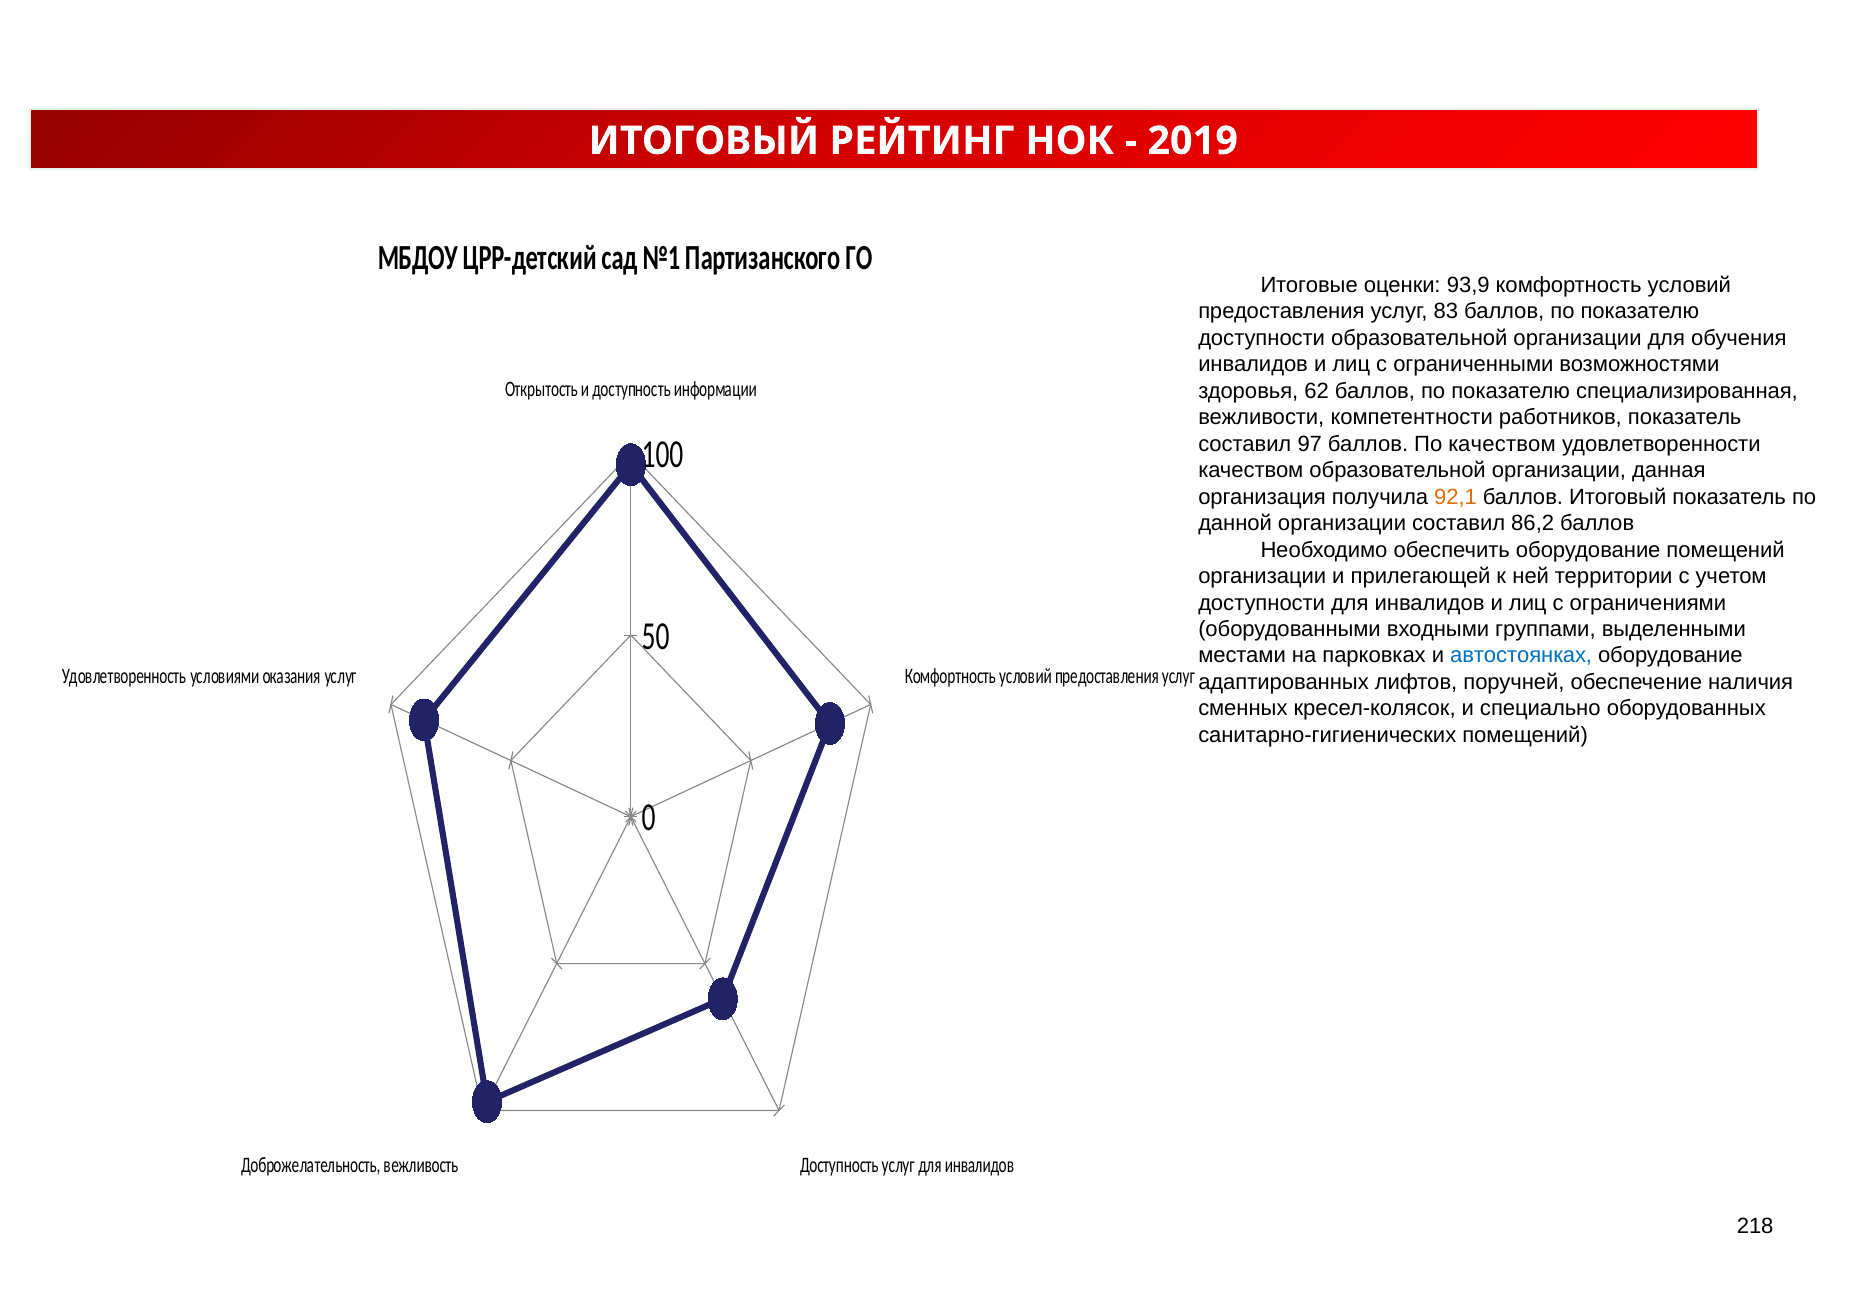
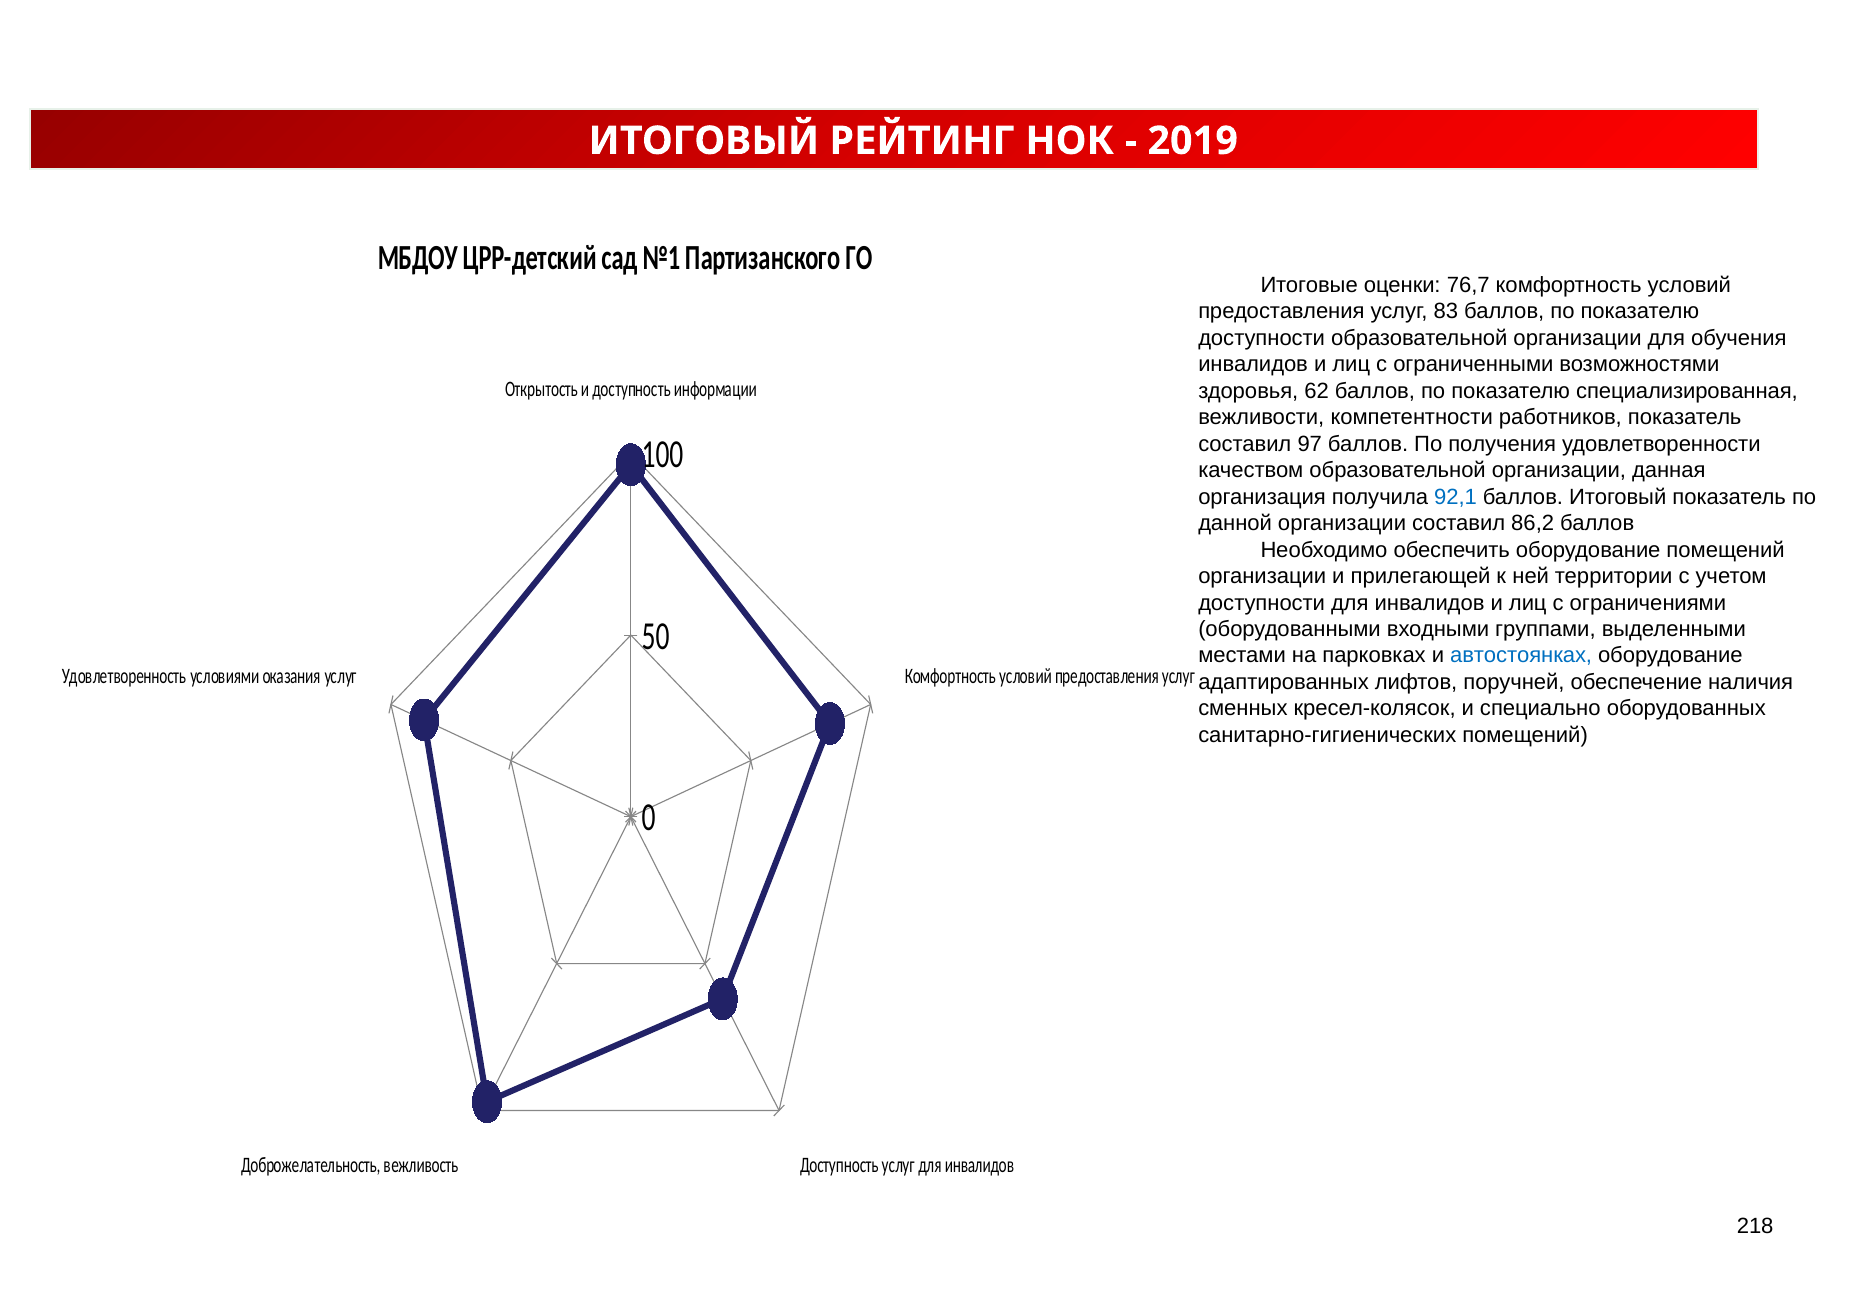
93,9: 93,9 -> 76,7
По качеством: качеством -> получения
92,1 colour: orange -> blue
